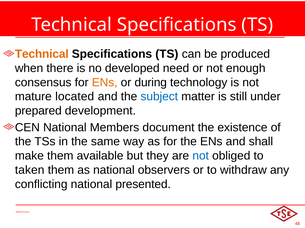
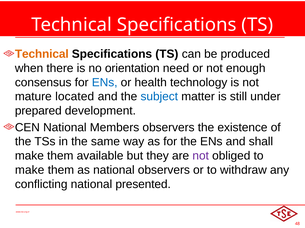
developed: developed -> orientation
ENs at (105, 83) colour: orange -> blue
during: during -> health
Members document: document -> observers
not at (201, 156) colour: blue -> purple
taken at (30, 170): taken -> make
